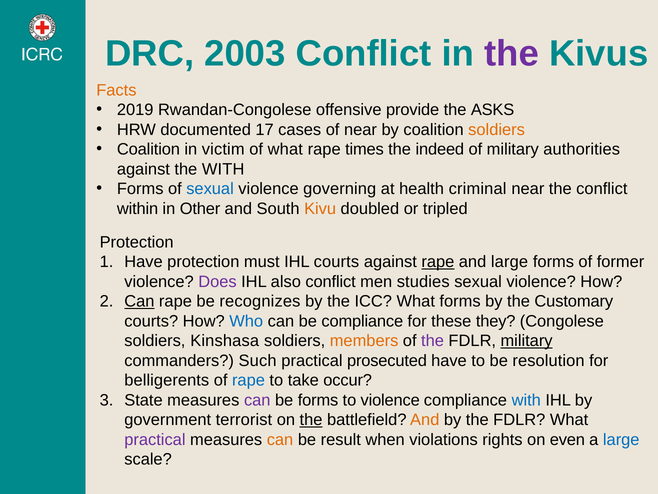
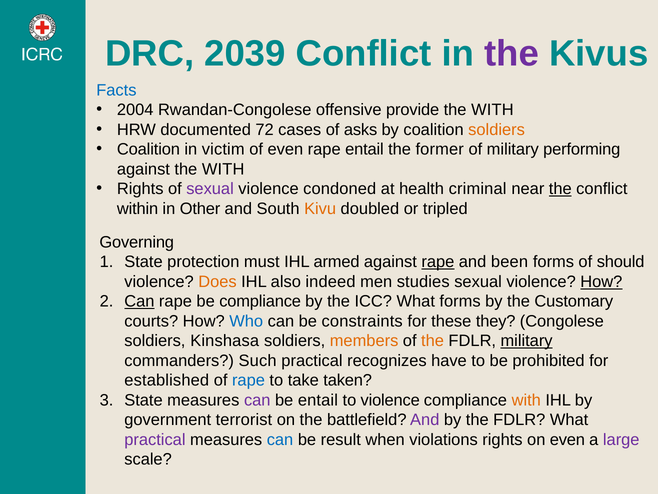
2003: 2003 -> 2039
Facts colour: orange -> blue
2019: 2019 -> 2004
ASKS at (493, 110): ASKS -> WITH
17: 17 -> 72
of near: near -> asks
of what: what -> even
rape times: times -> entail
indeed: indeed -> former
authorities: authorities -> performing
Forms at (140, 189): Forms -> Rights
sexual at (210, 189) colour: blue -> purple
governing: governing -> condoned
the at (560, 189) underline: none -> present
Protection at (137, 242): Protection -> Governing
Have at (144, 262): Have -> State
IHL courts: courts -> armed
and large: large -> been
former: former -> should
Does colour: purple -> orange
also conflict: conflict -> indeed
How at (601, 281) underline: none -> present
be recognizes: recognizes -> compliance
be compliance: compliance -> constraints
the at (433, 341) colour: purple -> orange
prosecuted: prosecuted -> recognizes
resolution: resolution -> prohibited
belligerents: belligerents -> established
occur: occur -> taken
be forms: forms -> entail
with at (526, 400) colour: blue -> orange
the at (311, 420) underline: present -> none
And at (425, 420) colour: orange -> purple
can at (280, 439) colour: orange -> blue
large at (621, 439) colour: blue -> purple
